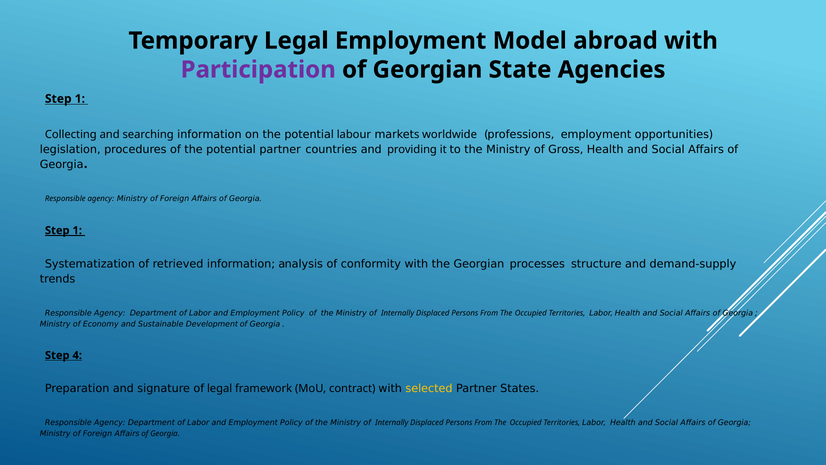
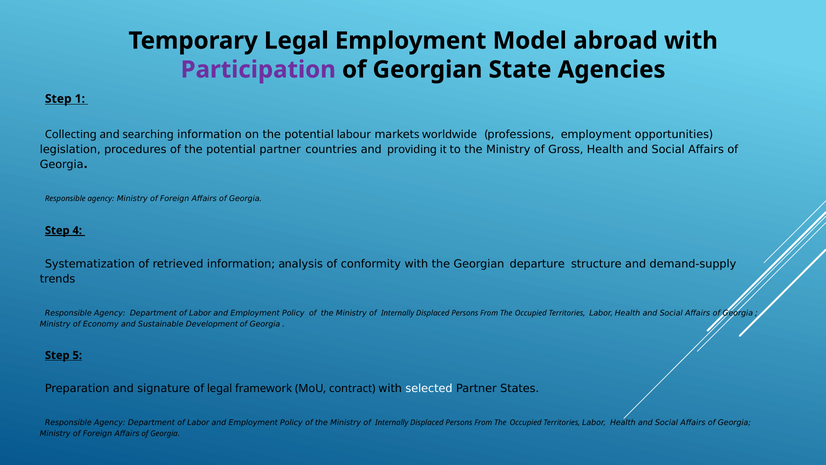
1 at (77, 230): 1 -> 4
processes: processes -> departure
4: 4 -> 5
selected colour: yellow -> white
